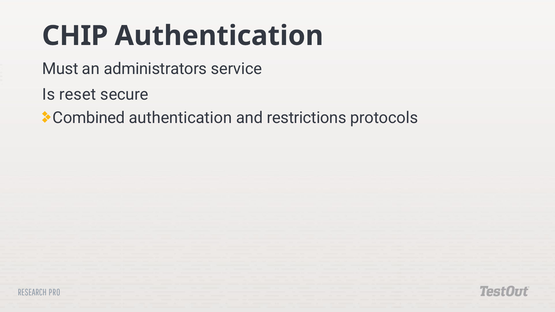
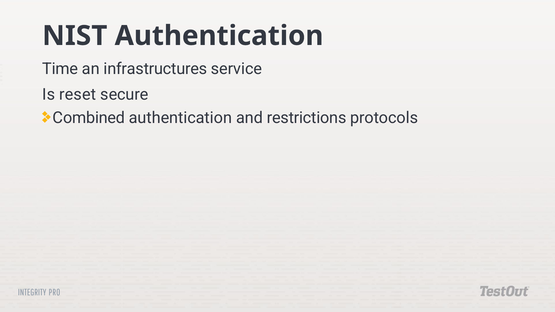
CHIP: CHIP -> NIST
Must: Must -> Time
administrators: administrators -> infrastructures
RESEARCH: RESEARCH -> INTEGRITY
